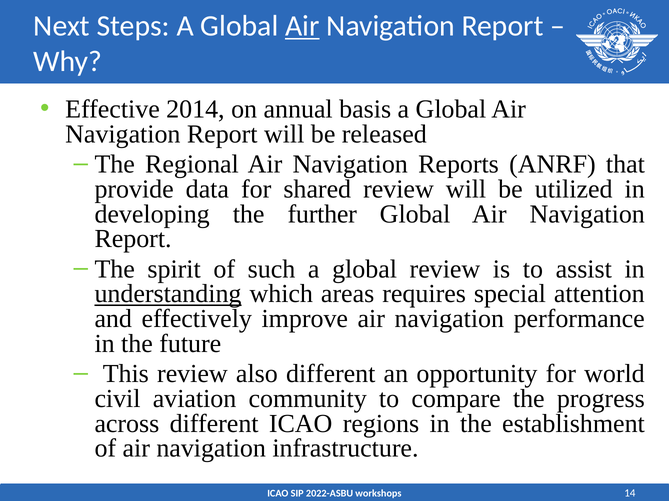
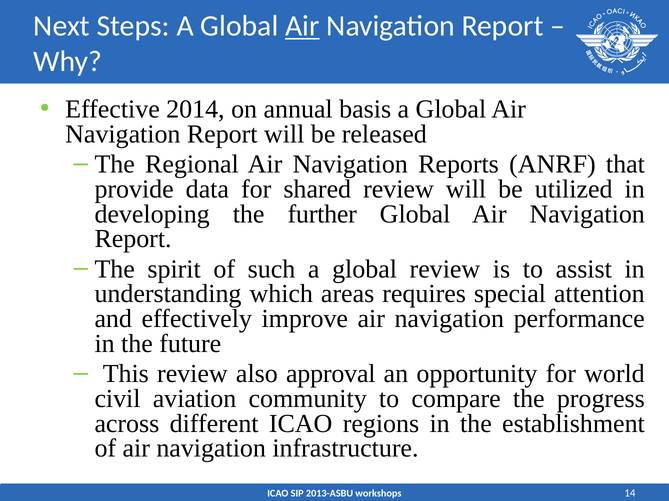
understanding underline: present -> none
also different: different -> approval
2022-ASBU: 2022-ASBU -> 2013-ASBU
